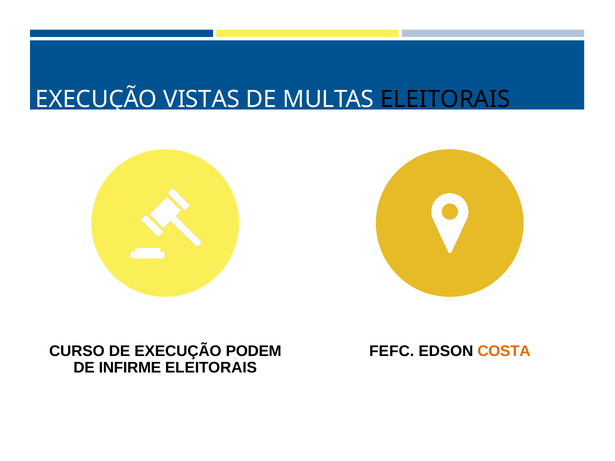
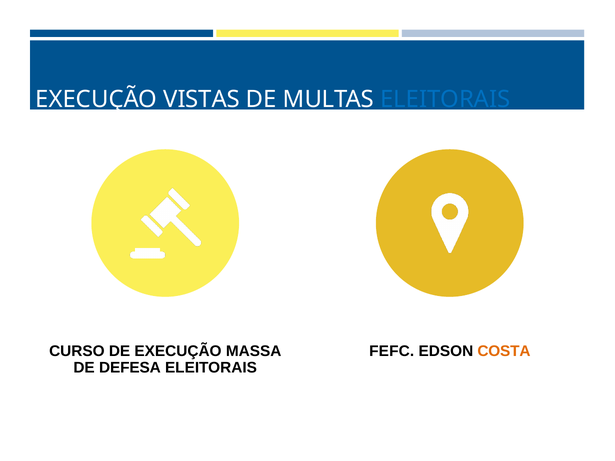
ELEITORAIS at (445, 100) colour: black -> blue
PODEM: PODEM -> MASSA
INFIRME: INFIRME -> DEFESA
